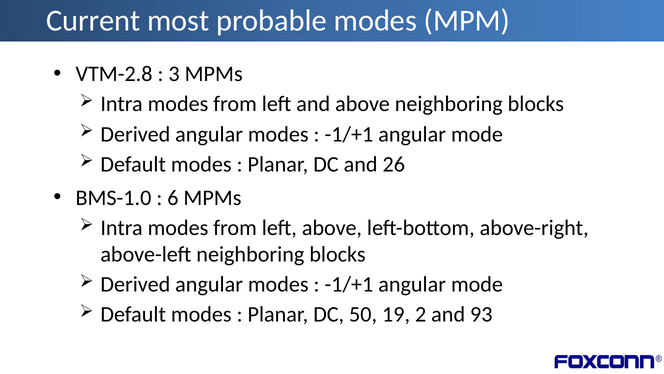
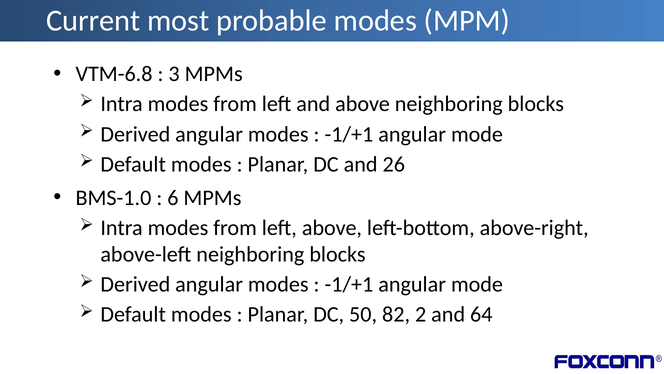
VTM-2.8: VTM-2.8 -> VTM-6.8
19: 19 -> 82
93: 93 -> 64
